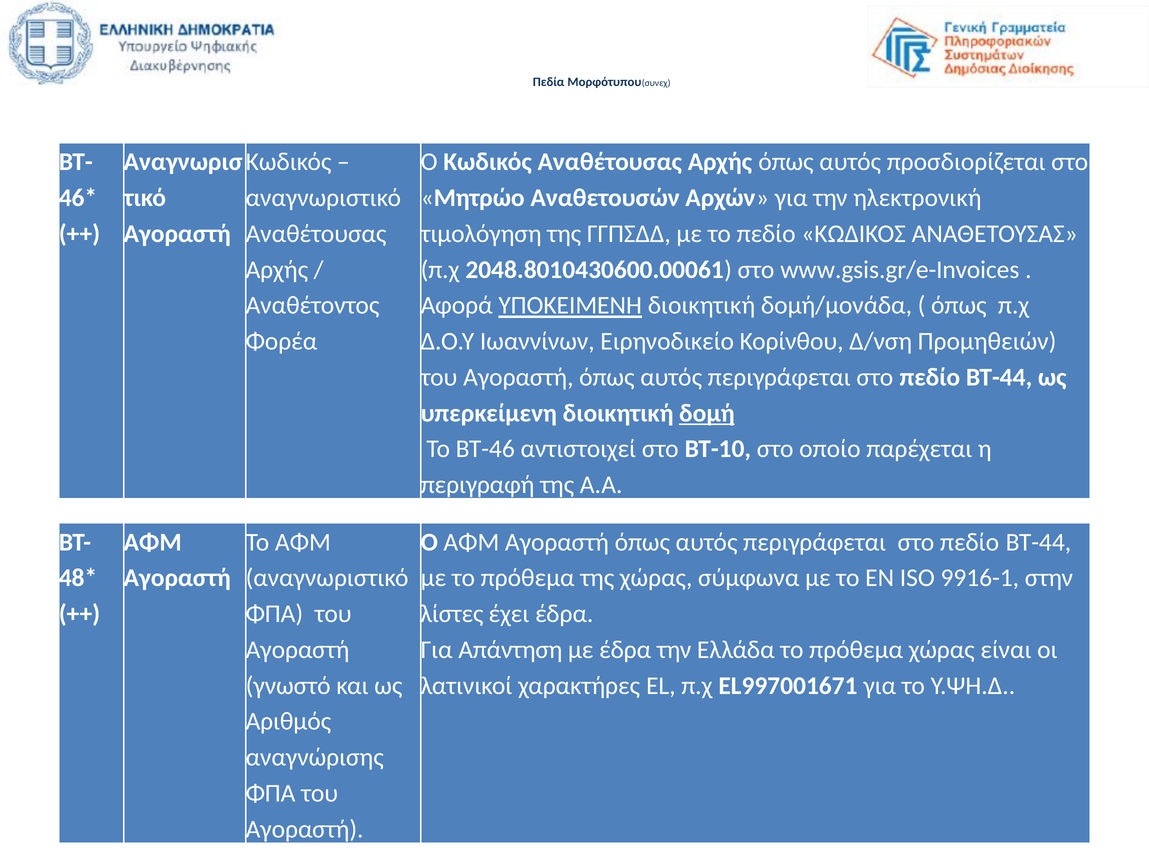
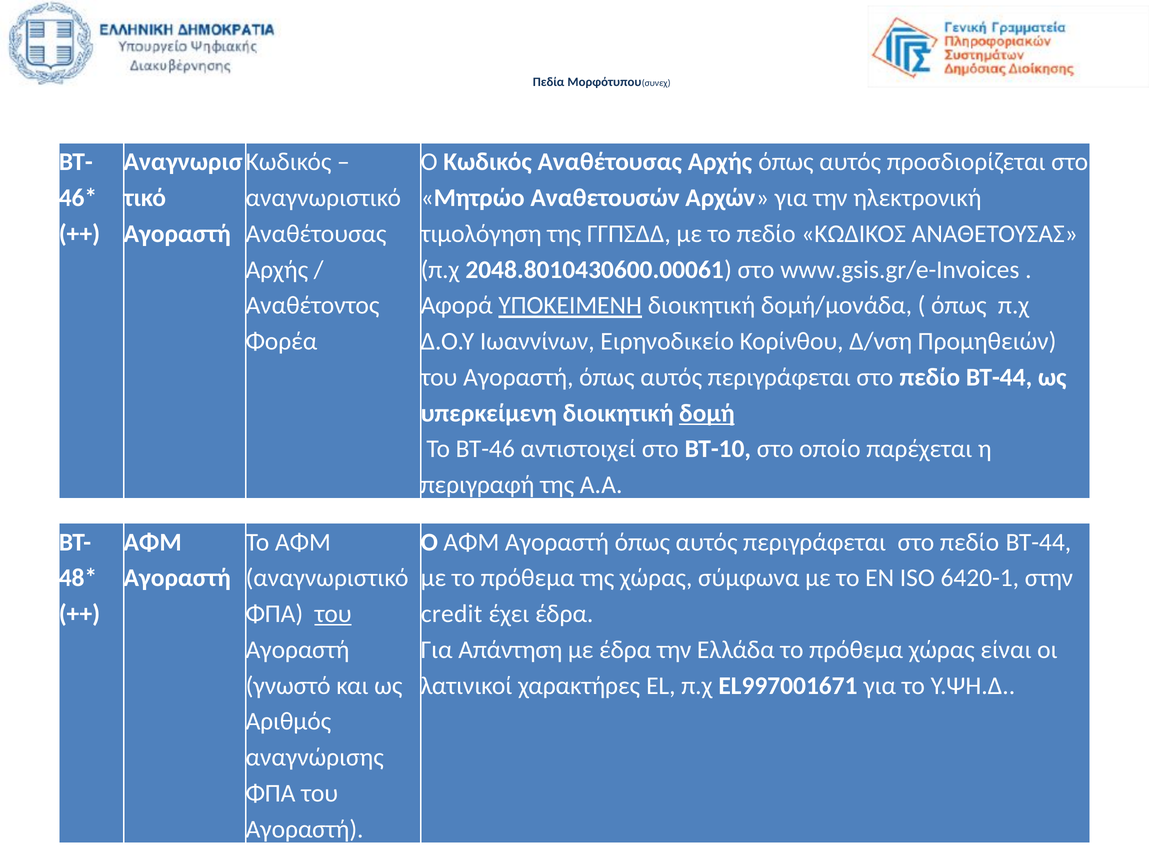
9916-1: 9916-1 -> 6420-1
του at (333, 614) underline: none -> present
λίστες: λίστες -> credit
